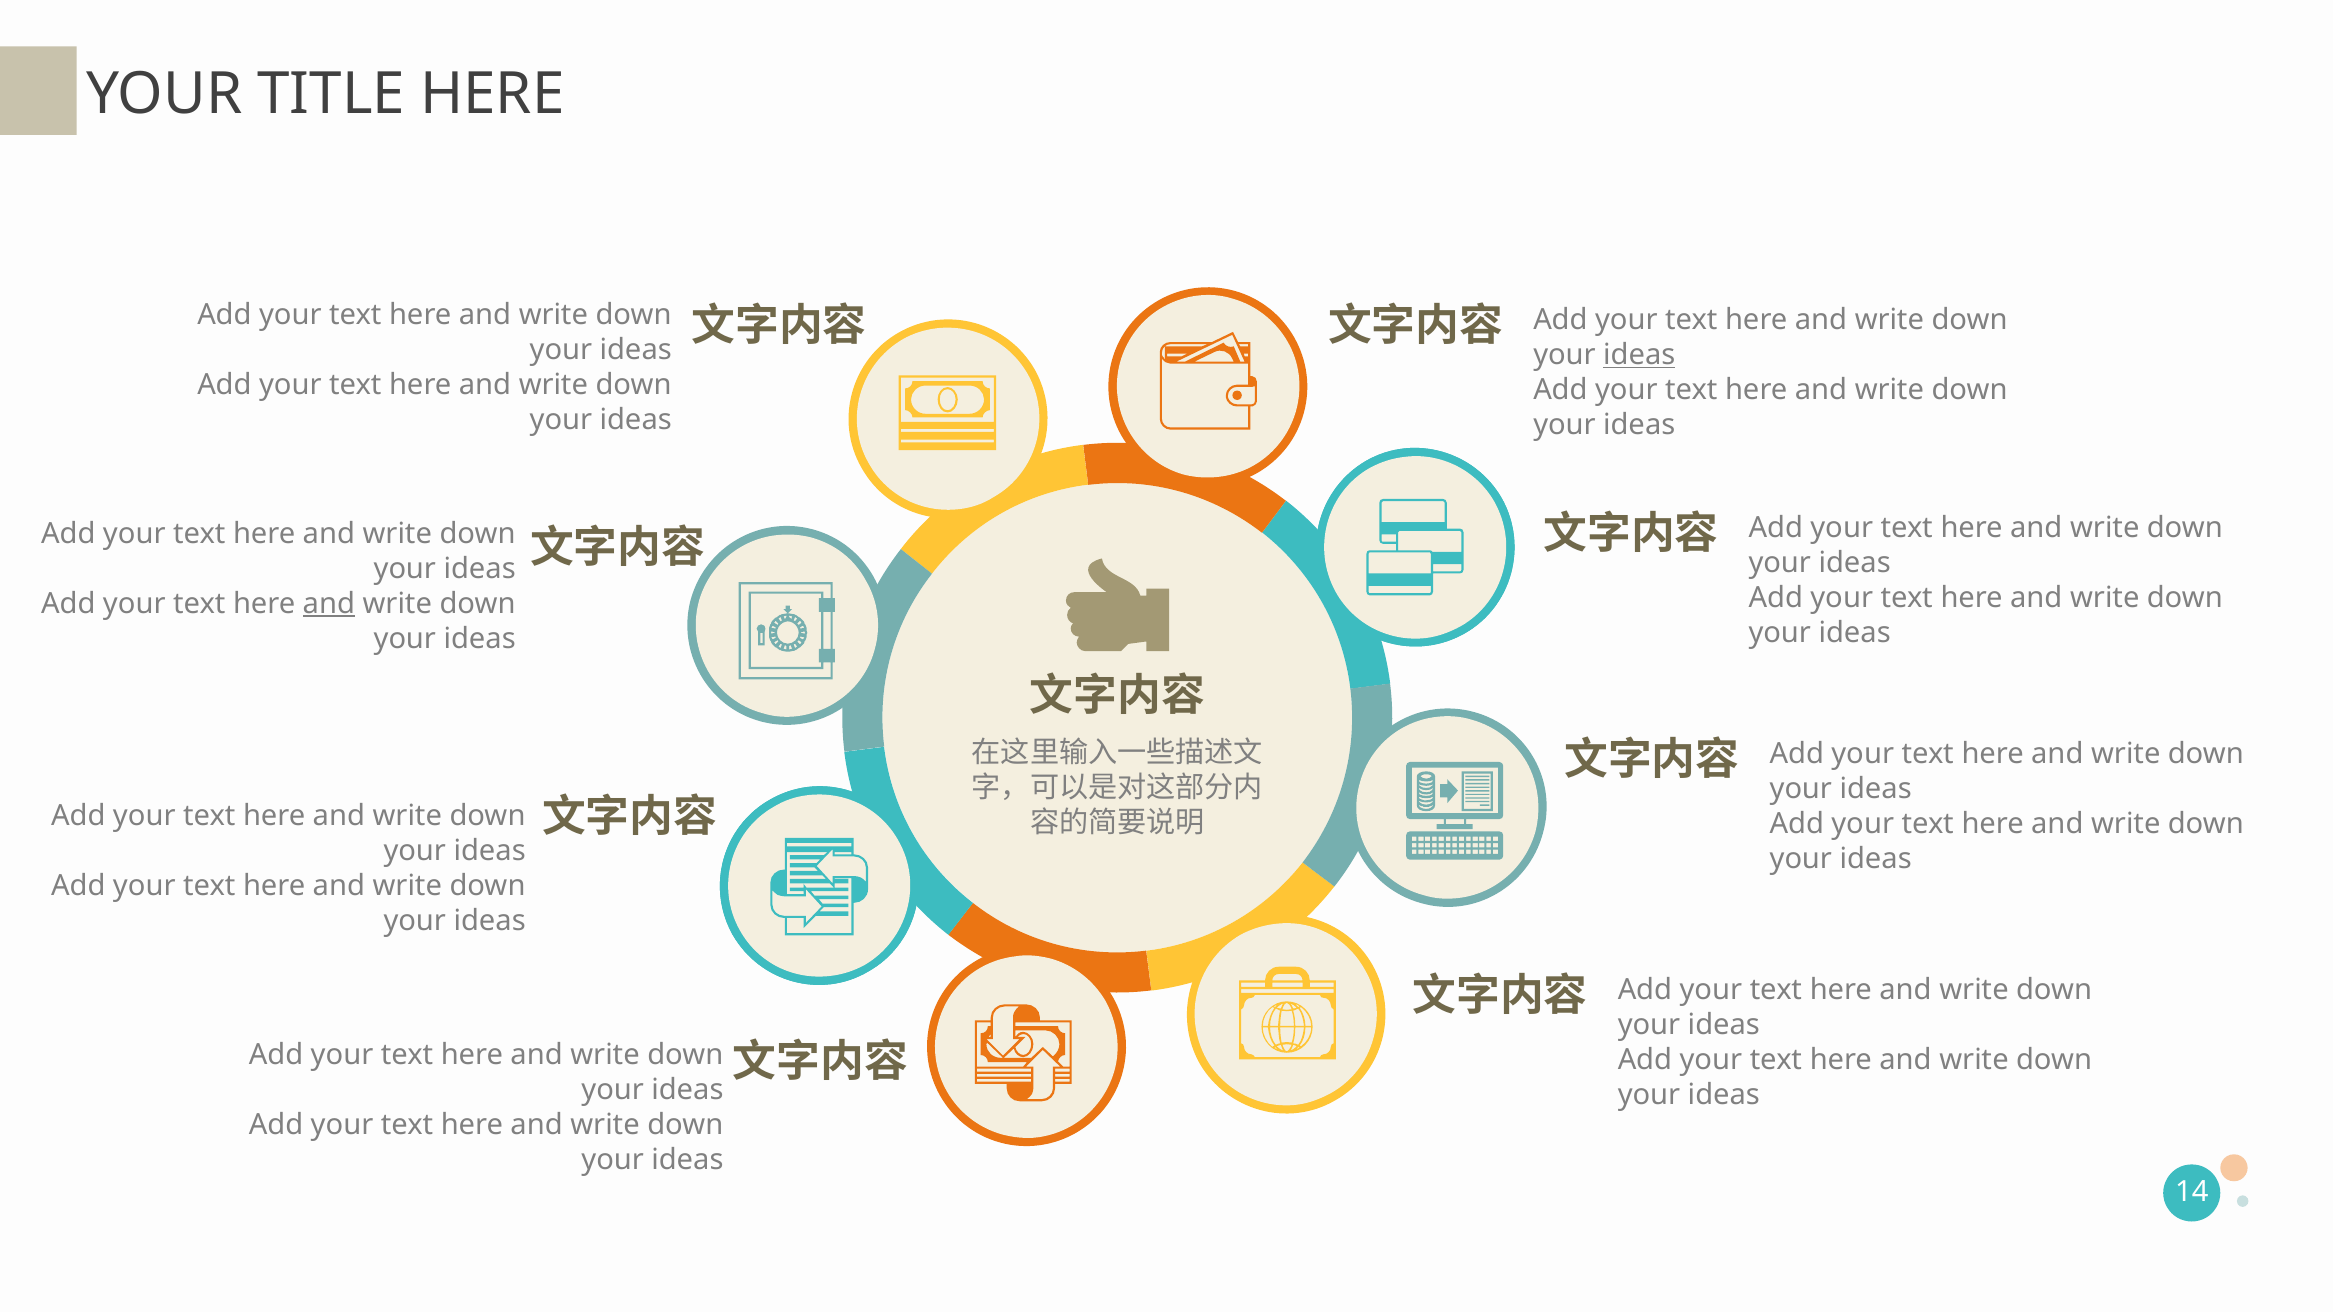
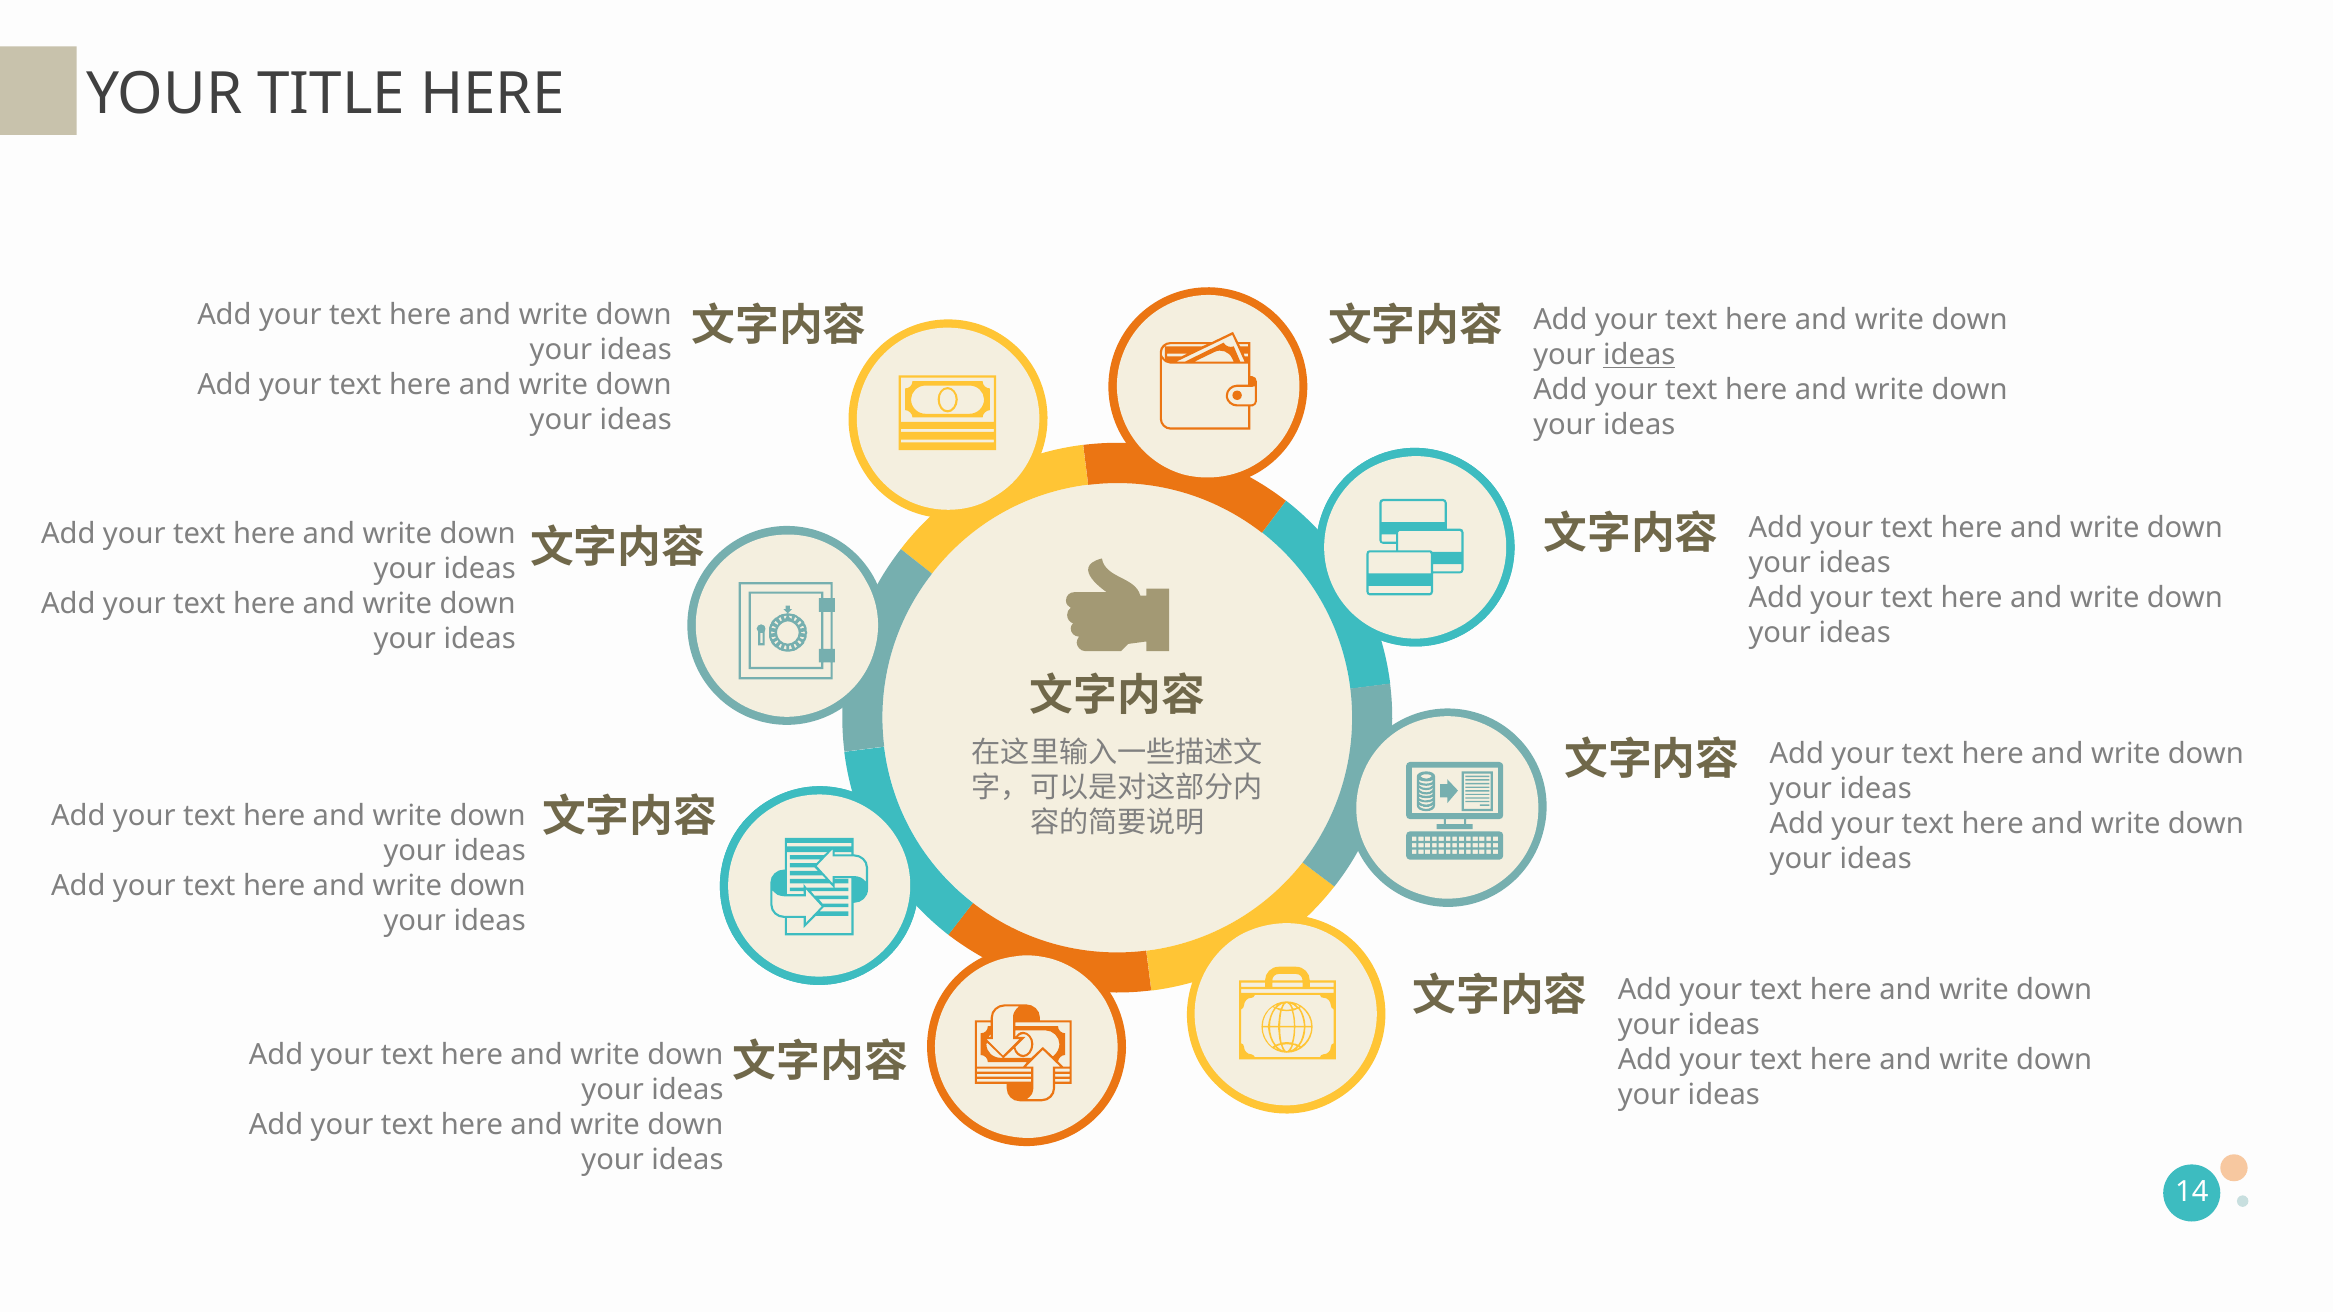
and at (329, 604) underline: present -> none
